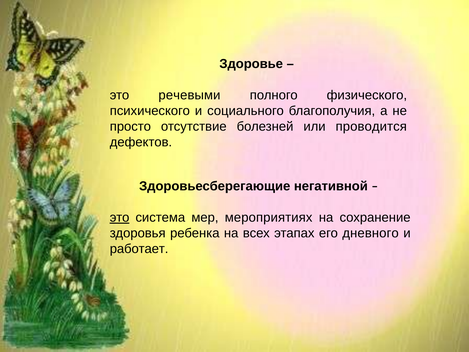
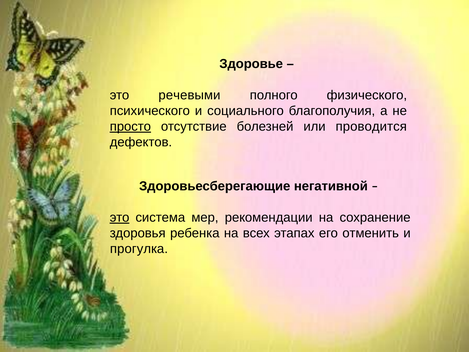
просто underline: none -> present
мероприятиях: мероприятиях -> рекомендации
дневного: дневного -> отменить
работает: работает -> прогулка
